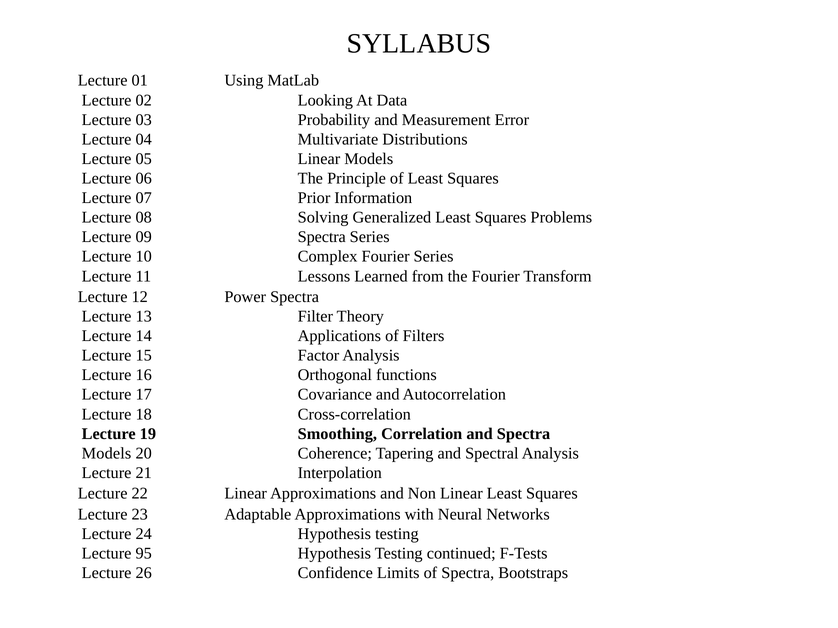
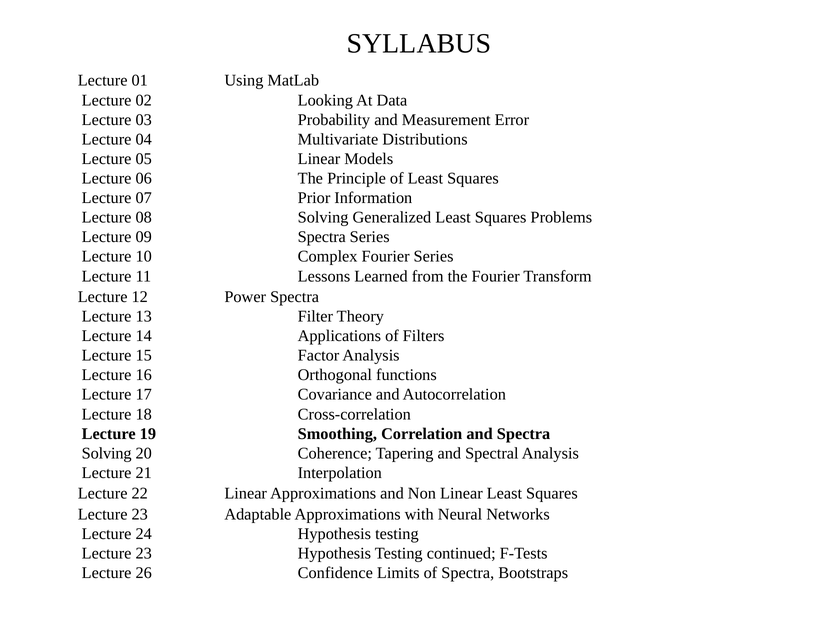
Models at (107, 454): Models -> Solving
95 at (144, 554): 95 -> 23
